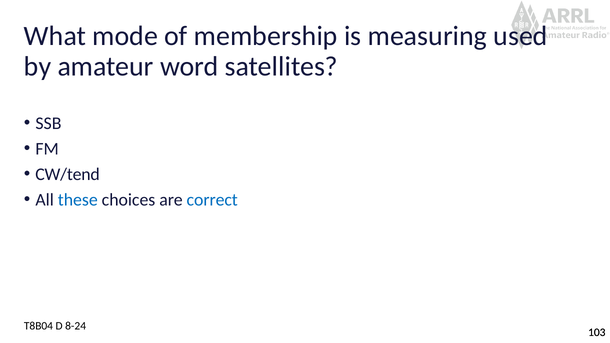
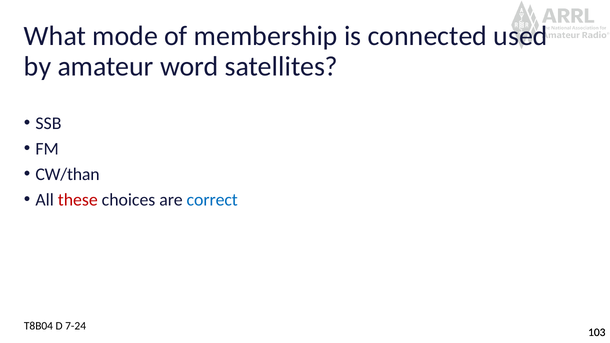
measuring: measuring -> connected
CW/tend: CW/tend -> CW/than
these colour: blue -> red
8-24: 8-24 -> 7-24
